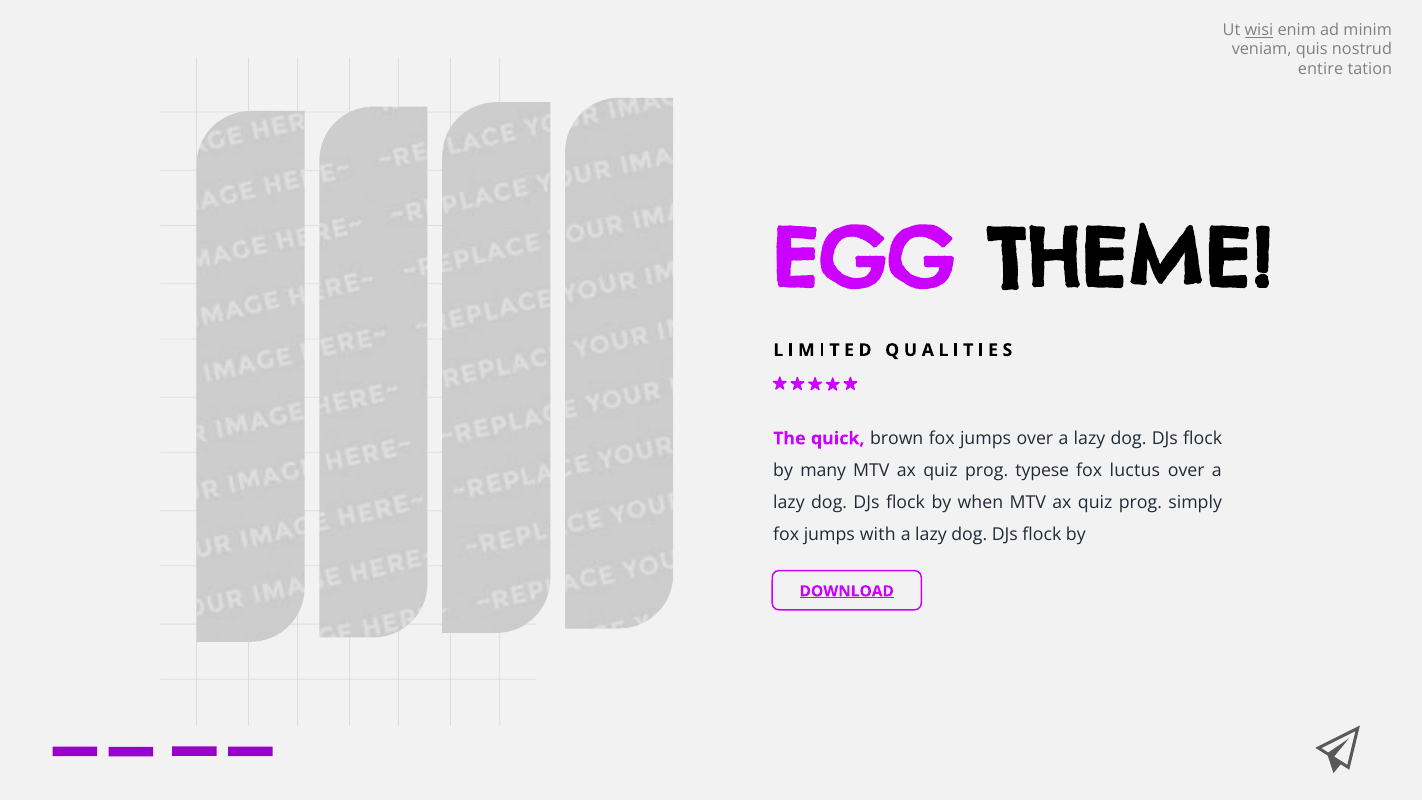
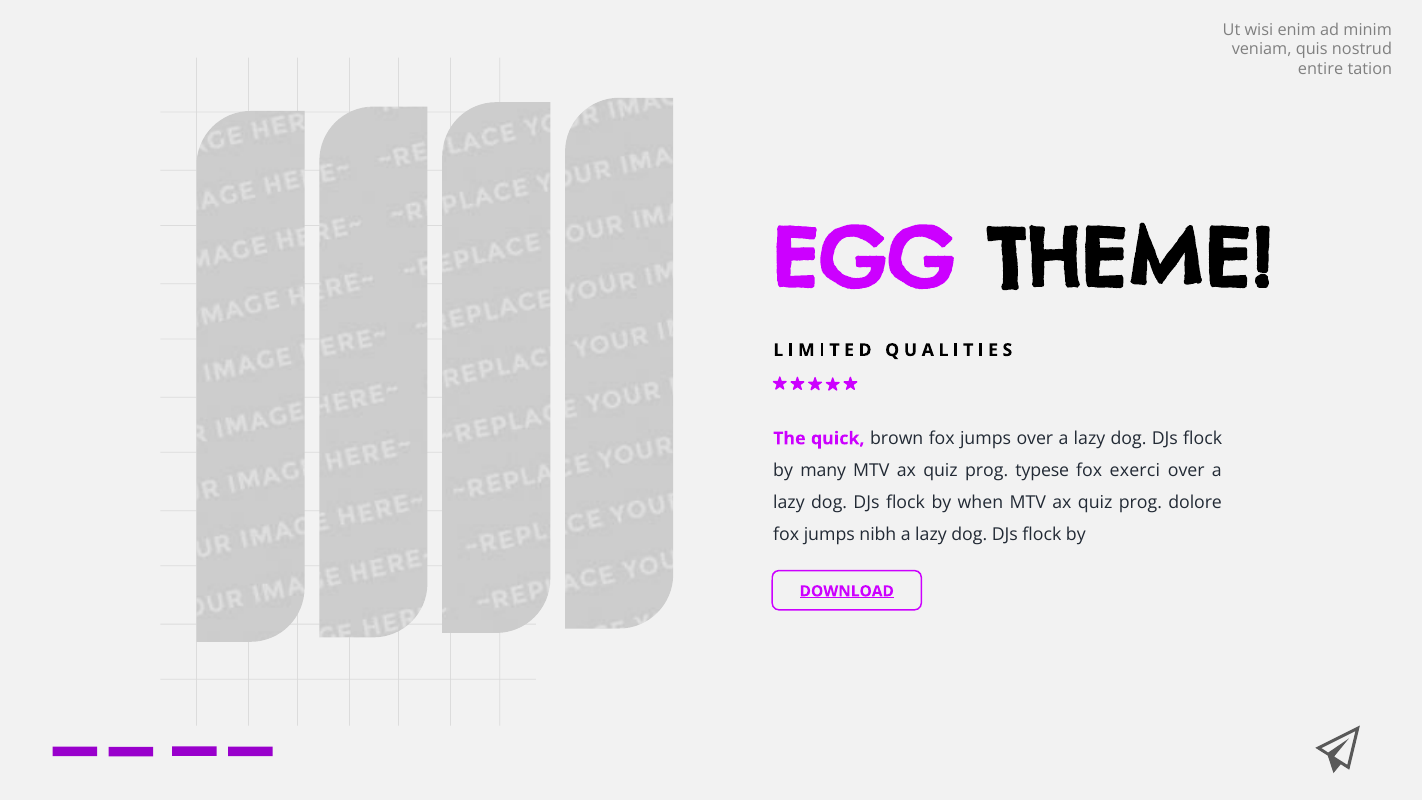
wisi underline: present -> none
luctus: luctus -> exerci
simply: simply -> dolore
with: with -> nibh
